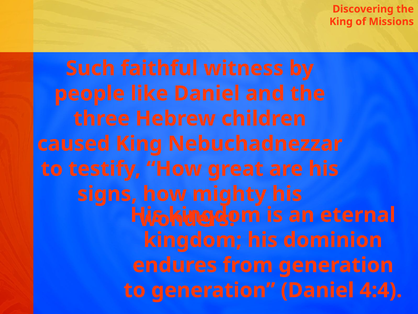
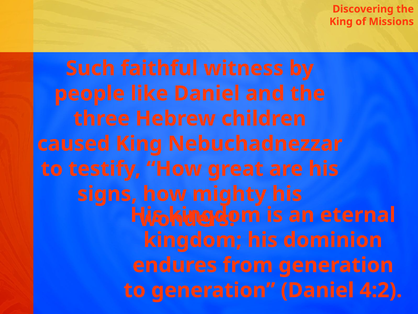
4:4: 4:4 -> 4:2
